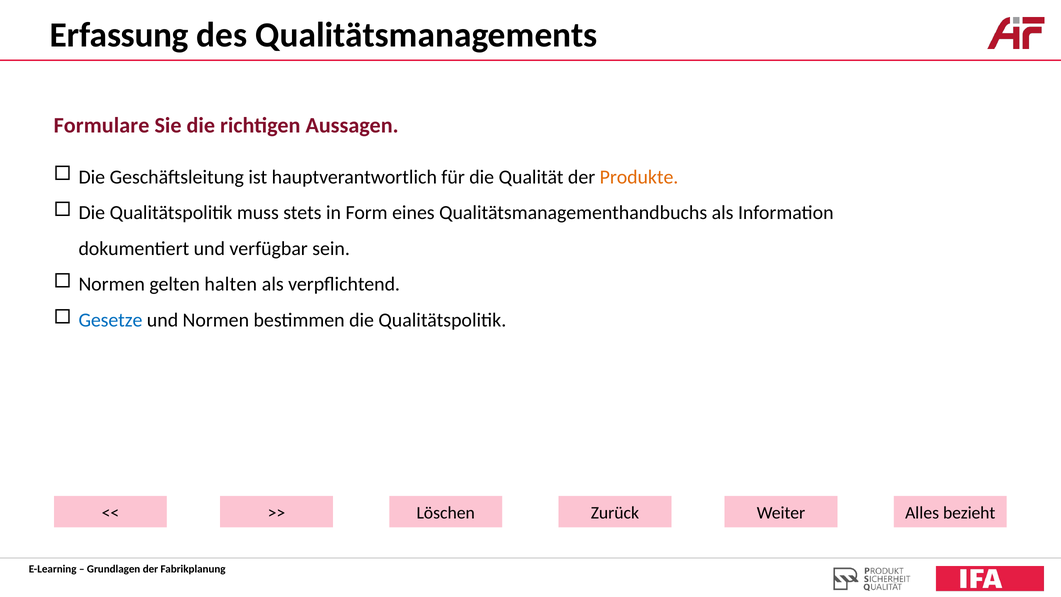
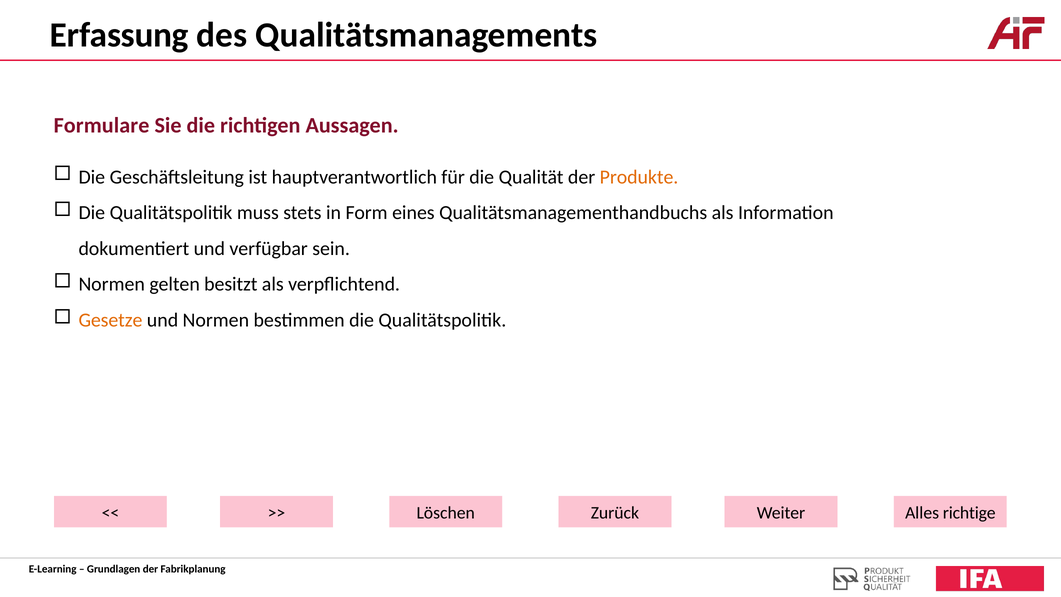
halten: halten -> besitzt
Gesetze colour: blue -> orange
bezieht: bezieht -> richtige
